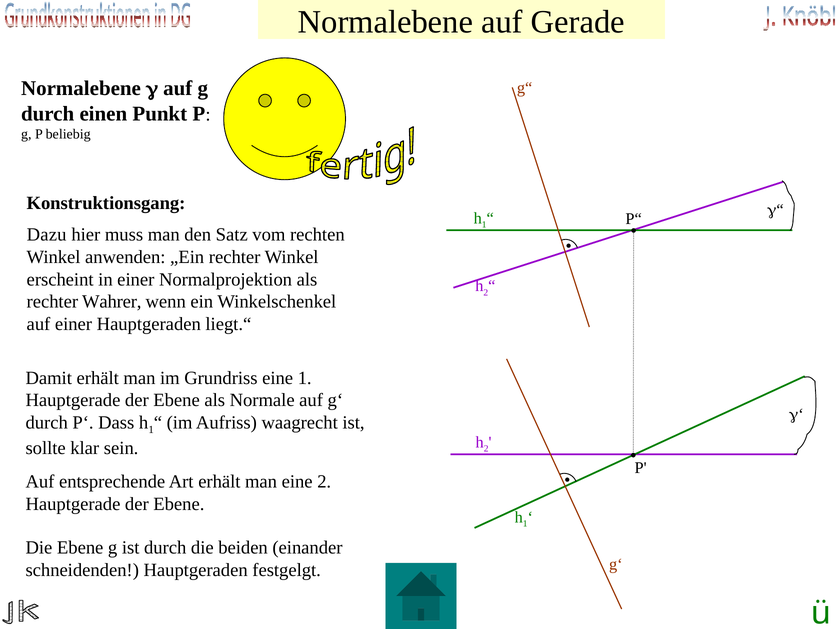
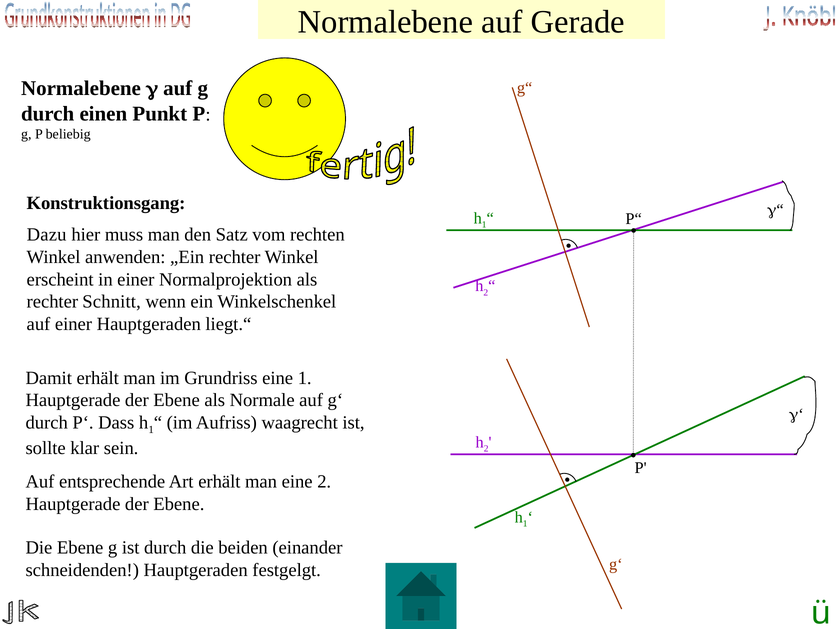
Wahrer: Wahrer -> Schnitt
